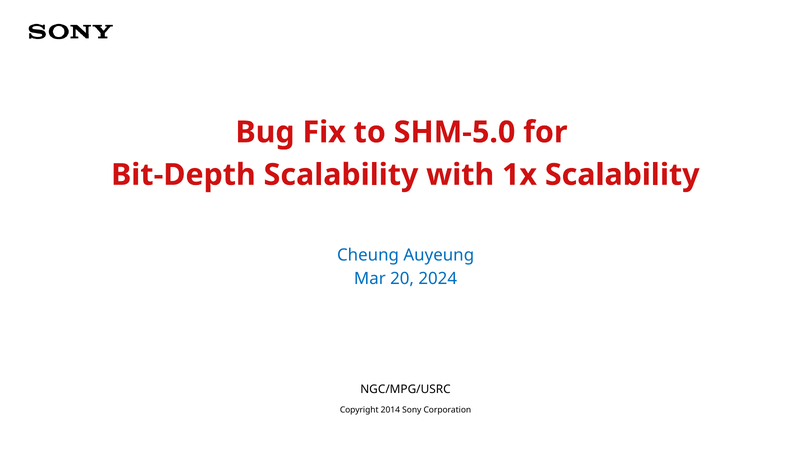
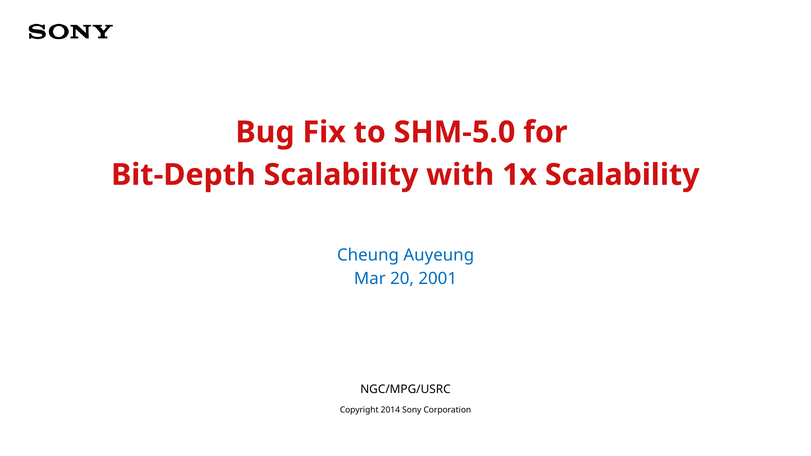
2024: 2024 -> 2001
